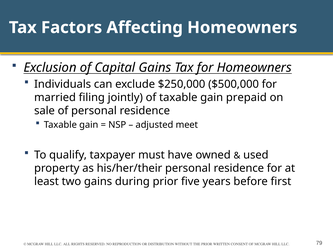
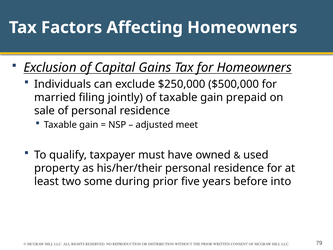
two gains: gains -> some
first: first -> into
